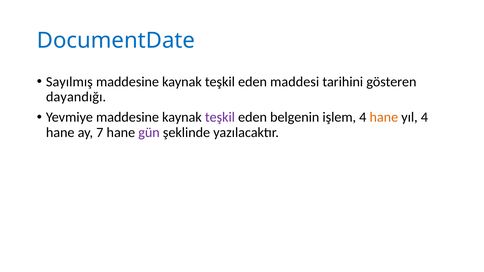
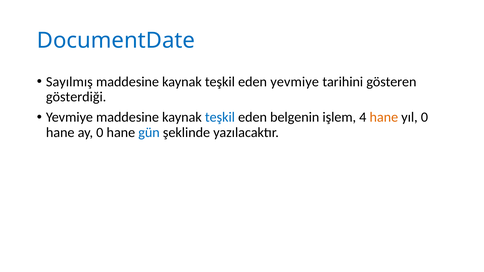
eden maddesi: maddesi -> yevmiye
dayandığı: dayandığı -> gösterdiği
teşkil at (220, 117) colour: purple -> blue
yıl 4: 4 -> 0
ay 7: 7 -> 0
gün colour: purple -> blue
